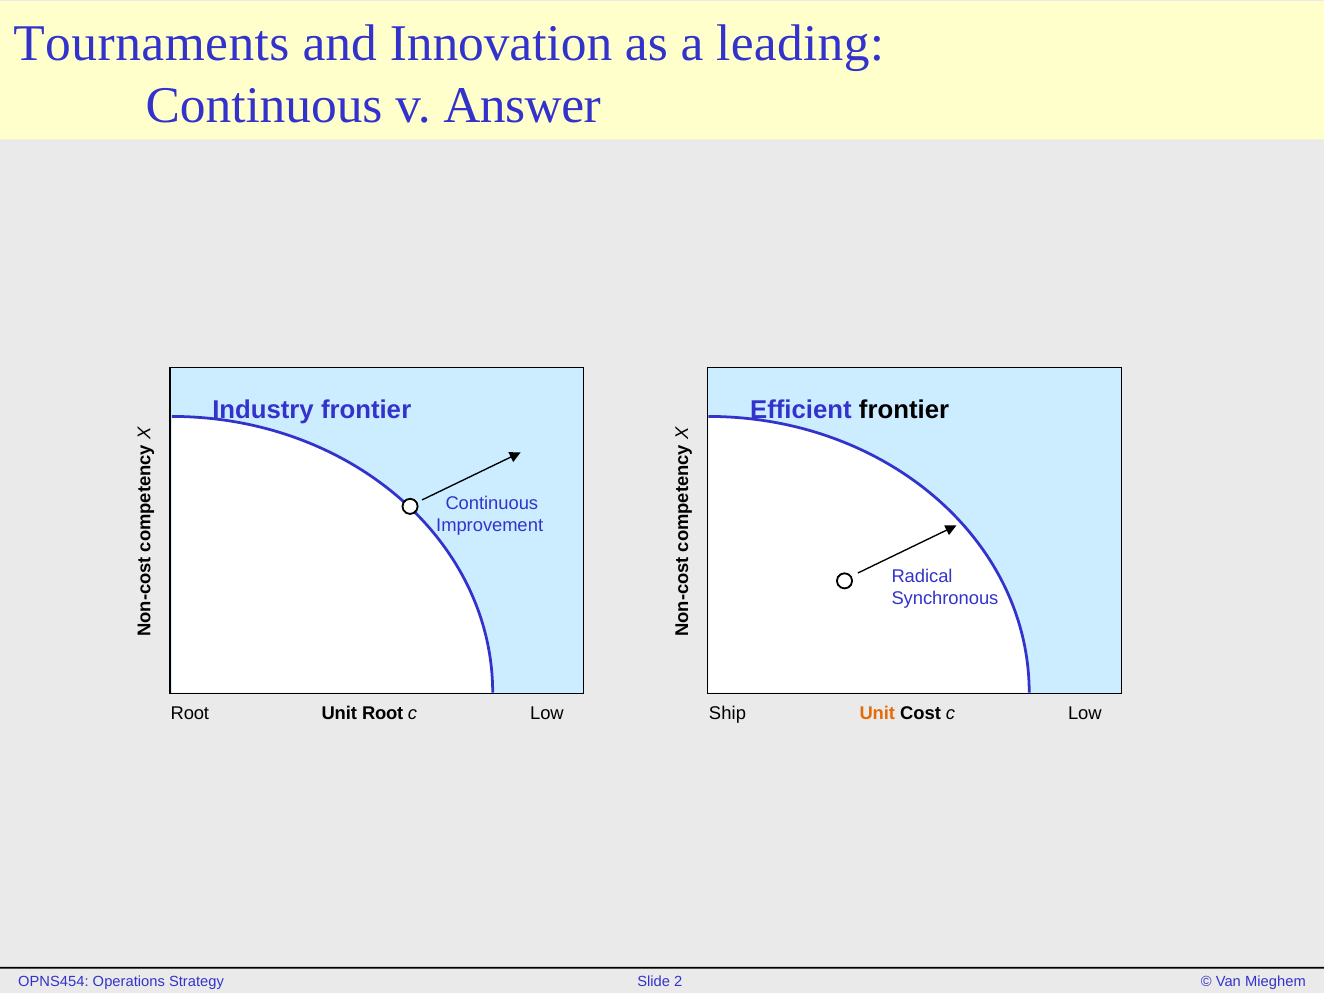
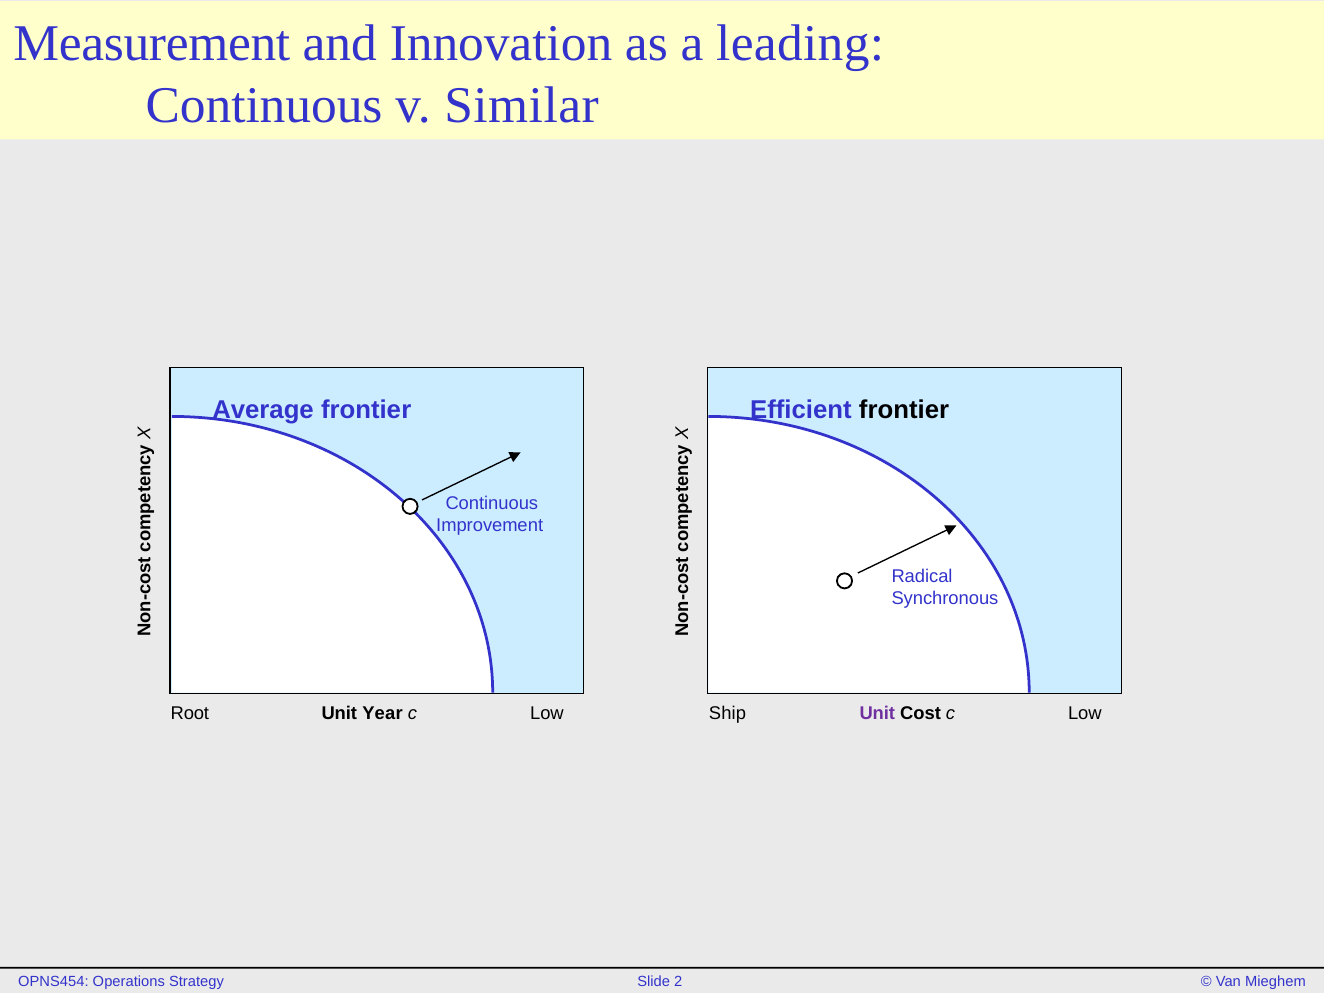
Tournaments: Tournaments -> Measurement
Answer: Answer -> Similar
Industry: Industry -> Average
Unit Root: Root -> Year
Unit at (877, 714) colour: orange -> purple
